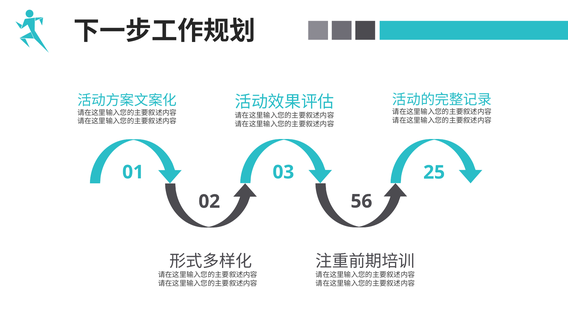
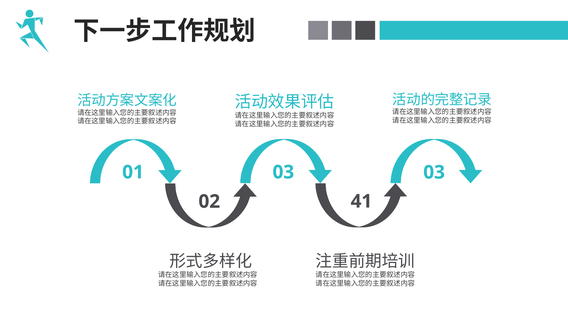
03 25: 25 -> 03
56: 56 -> 41
